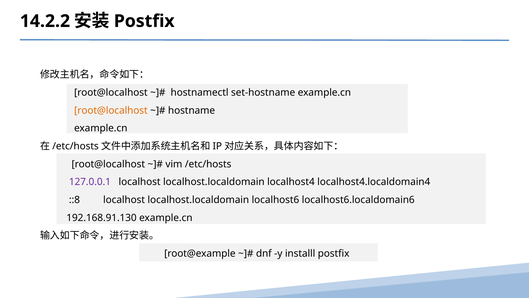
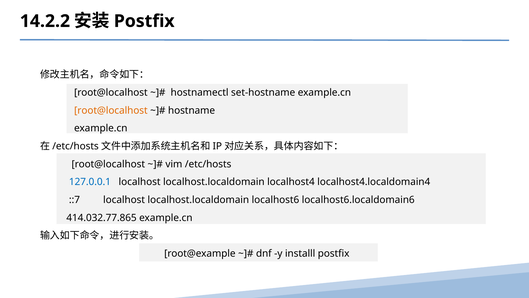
127.0.0.1 colour: purple -> blue
::8: ::8 -> ::7
192.168.91.130: 192.168.91.130 -> 414.032.77.865
